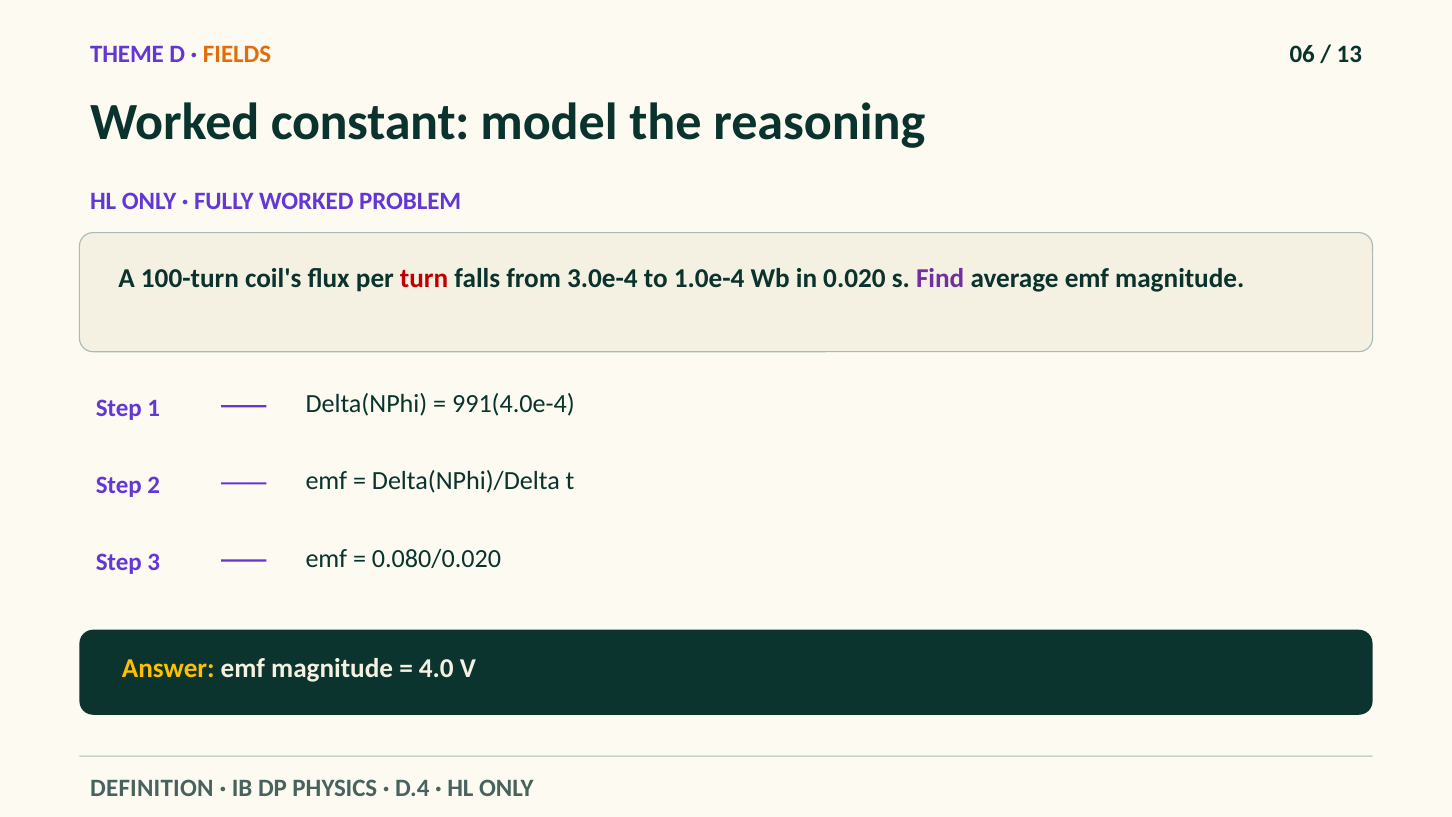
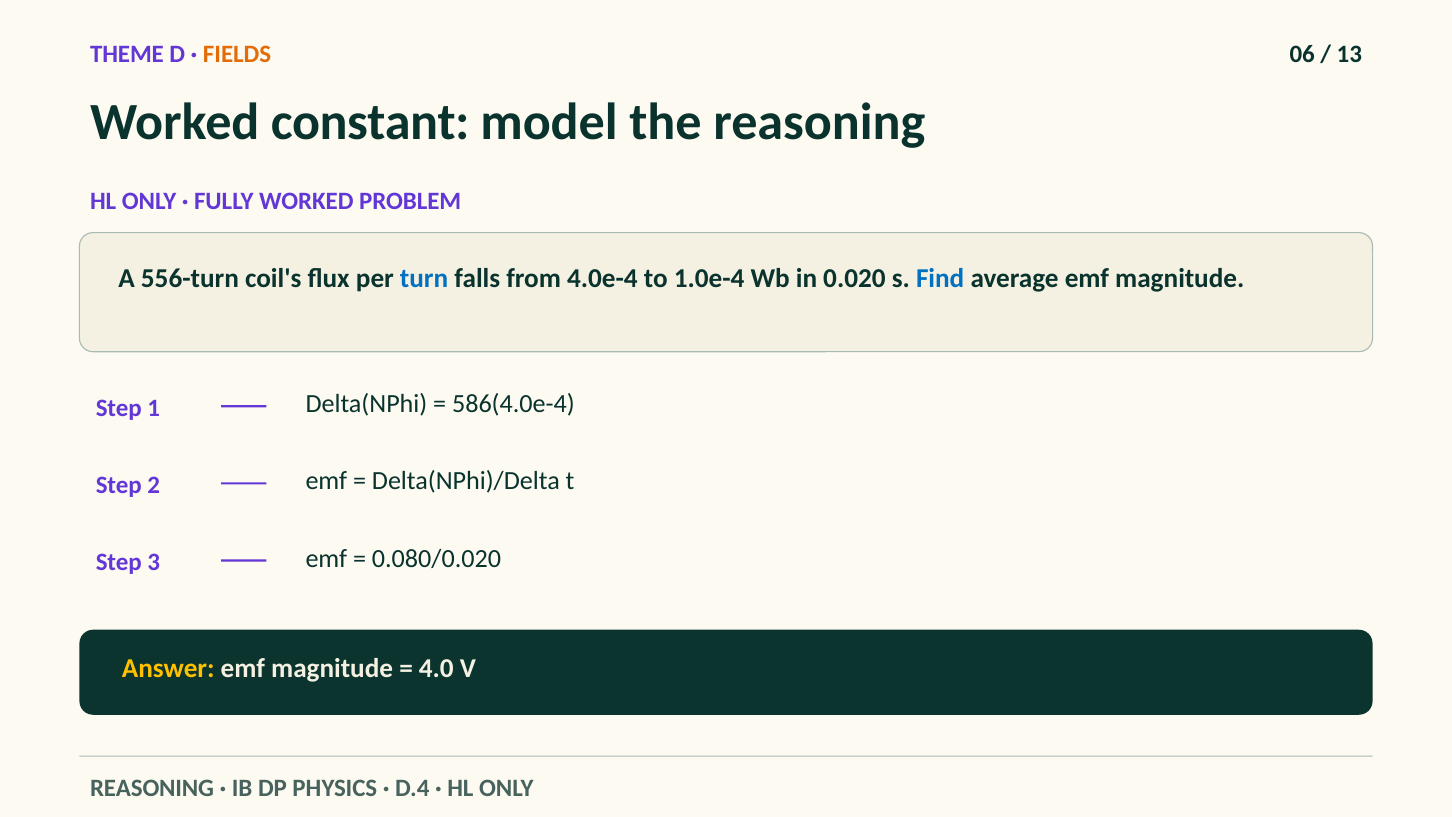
100-turn: 100-turn -> 556-turn
turn colour: red -> blue
3.0e-4: 3.0e-4 -> 4.0e-4
Find colour: purple -> blue
991(4.0e-4: 991(4.0e-4 -> 586(4.0e-4
DEFINITION at (152, 788): DEFINITION -> REASONING
